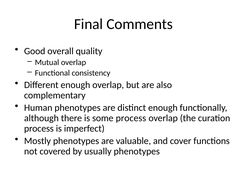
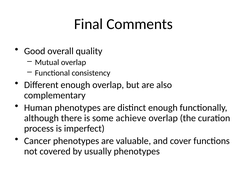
some process: process -> achieve
Mostly: Mostly -> Cancer
